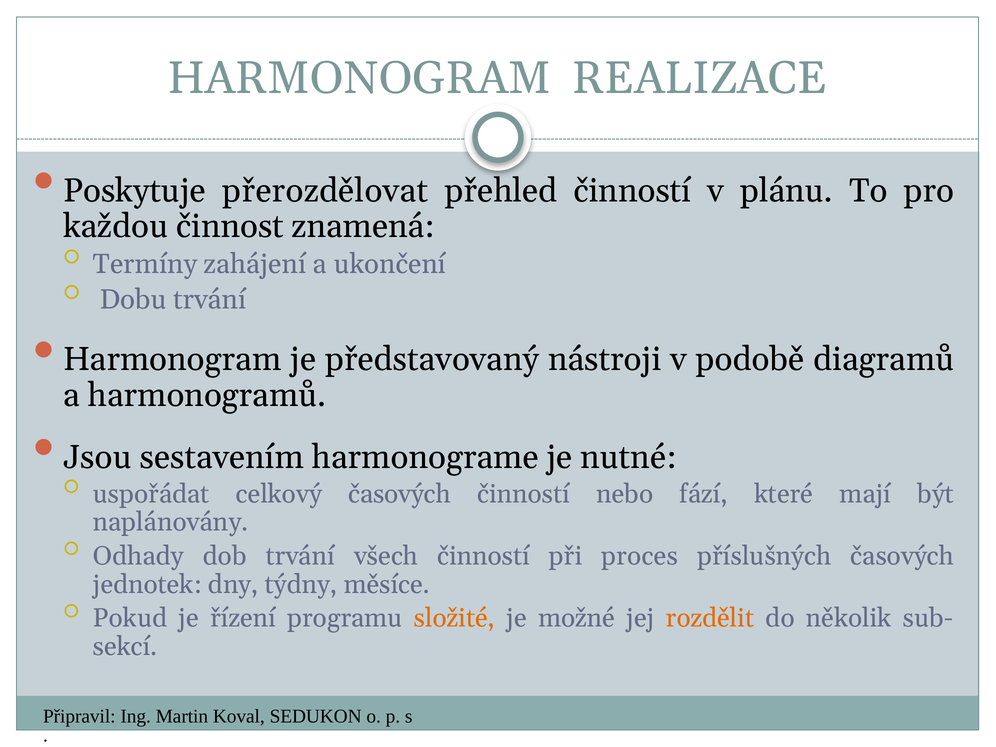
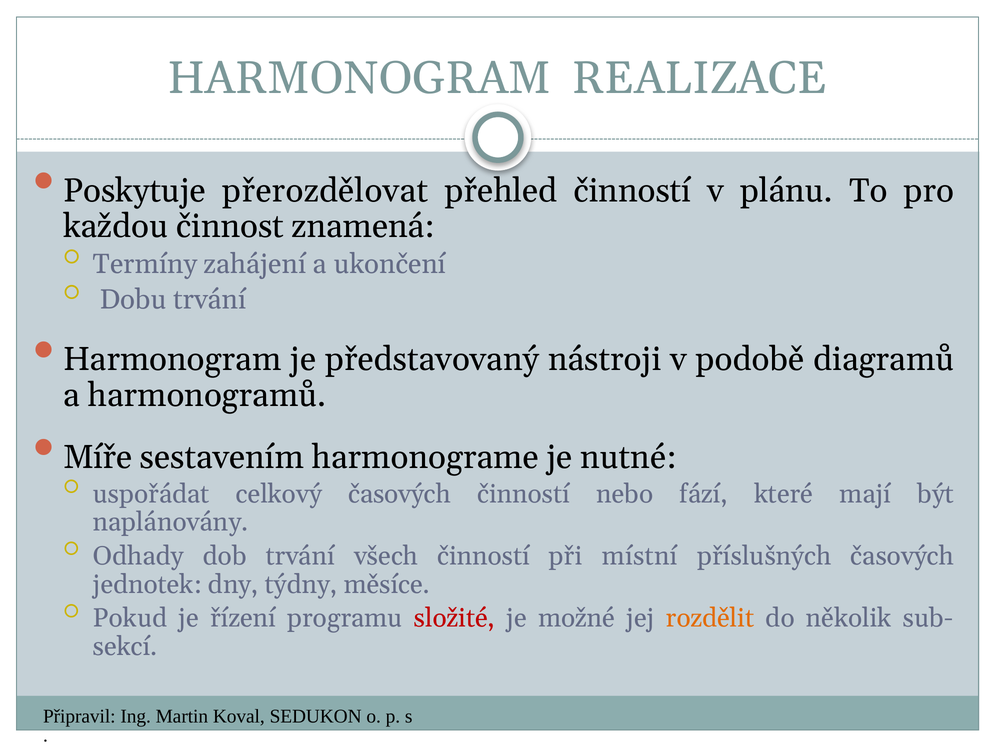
Jsou: Jsou -> Míře
proces: proces -> místní
složité colour: orange -> red
